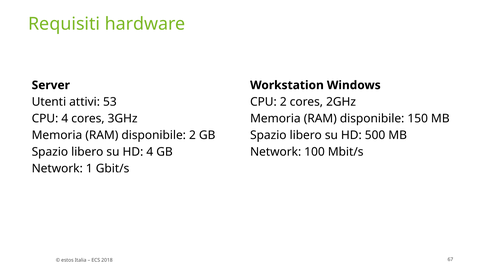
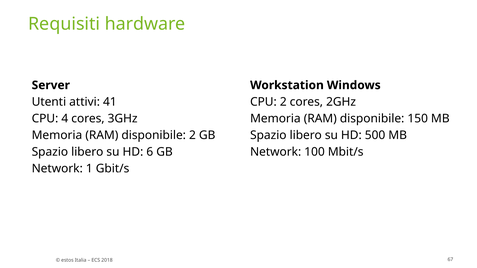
53: 53 -> 41
HD 4: 4 -> 6
